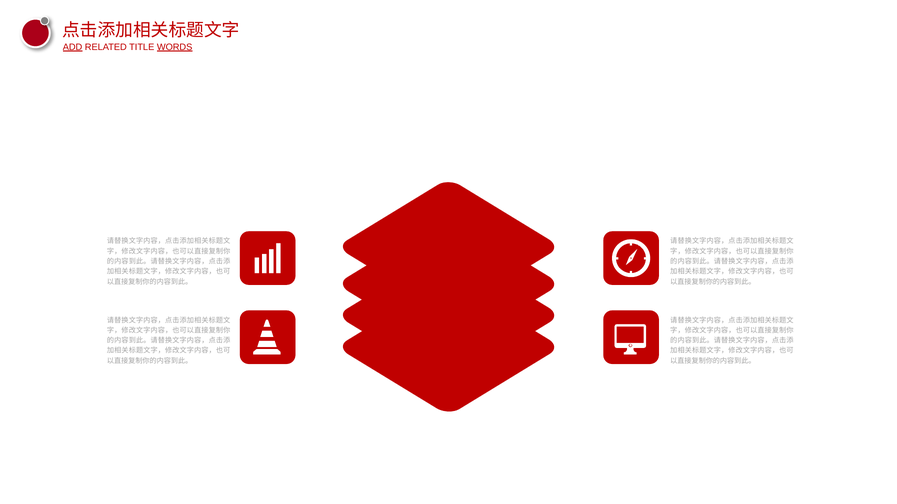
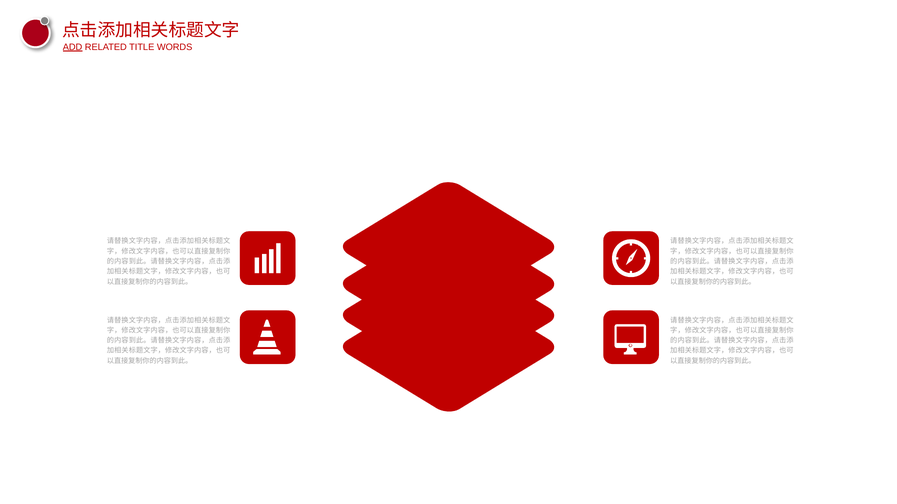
WORDS underline: present -> none
